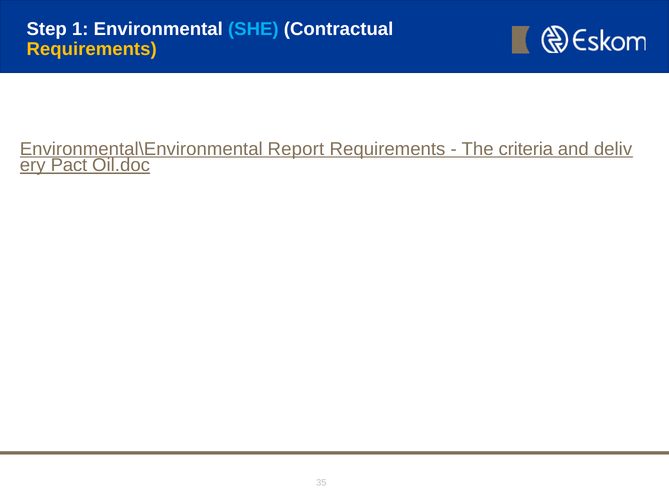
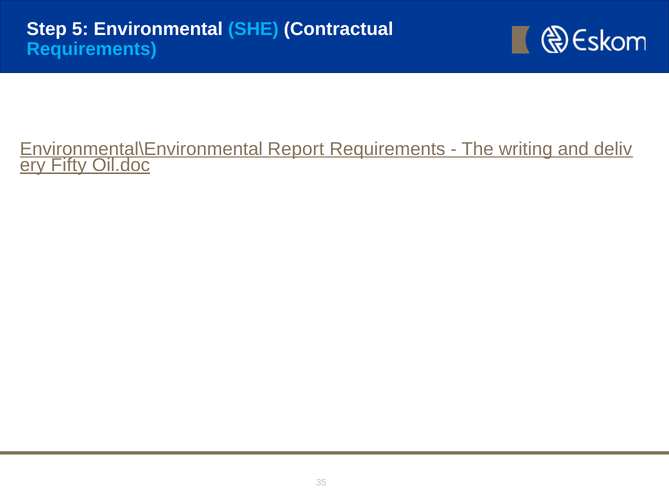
1: 1 -> 5
Requirements at (92, 49) colour: yellow -> light blue
criteria: criteria -> writing
Pact: Pact -> Fifty
